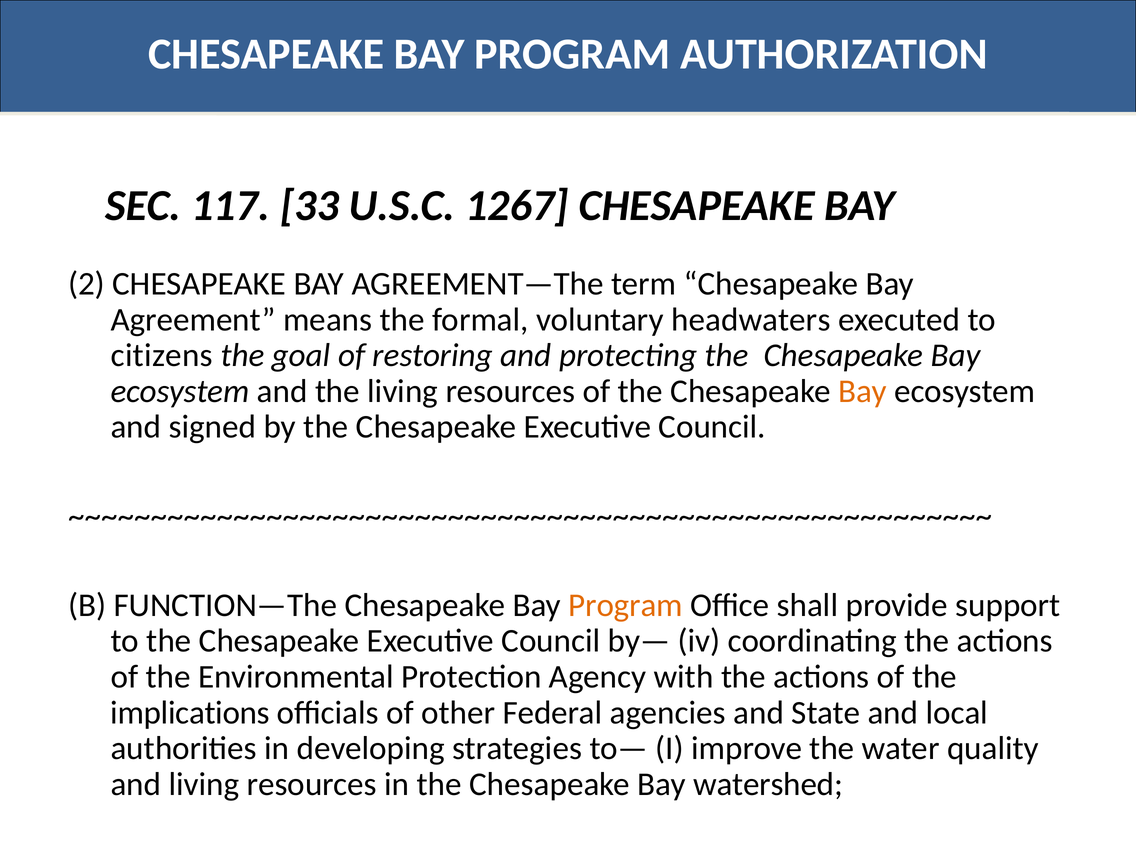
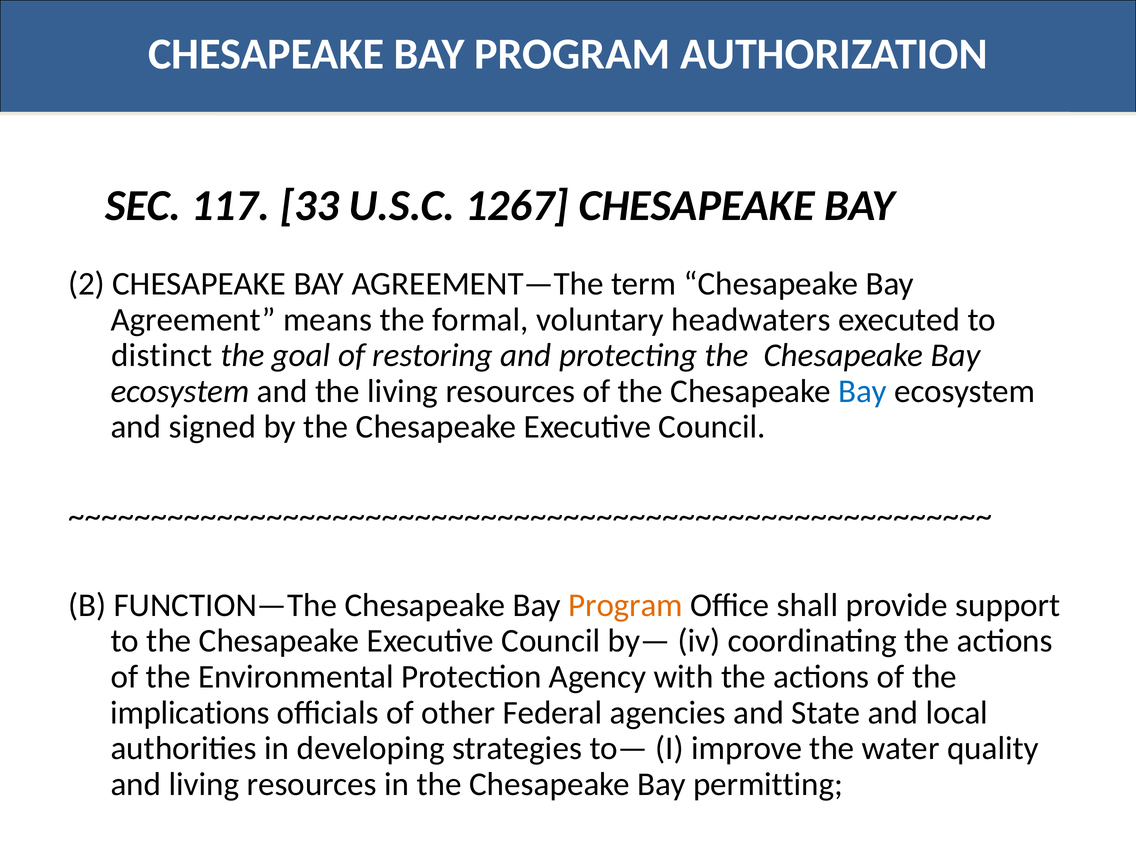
citizens: citizens -> distinct
Bay at (863, 391) colour: orange -> blue
watershed: watershed -> permitting
